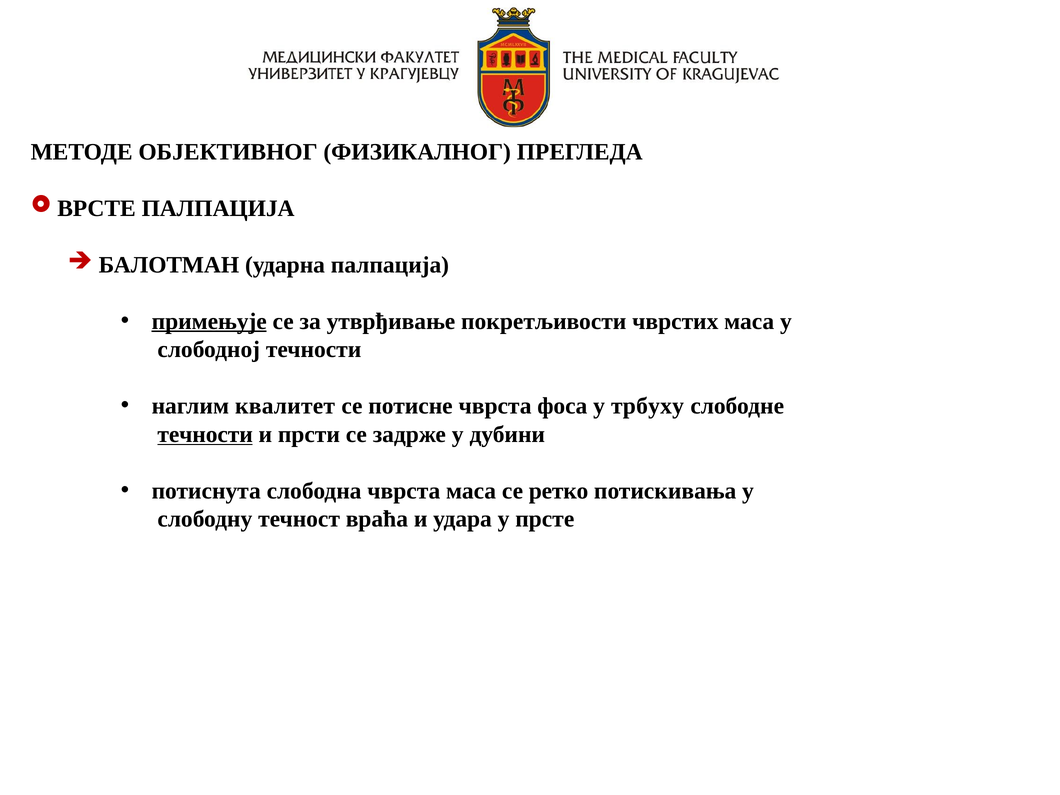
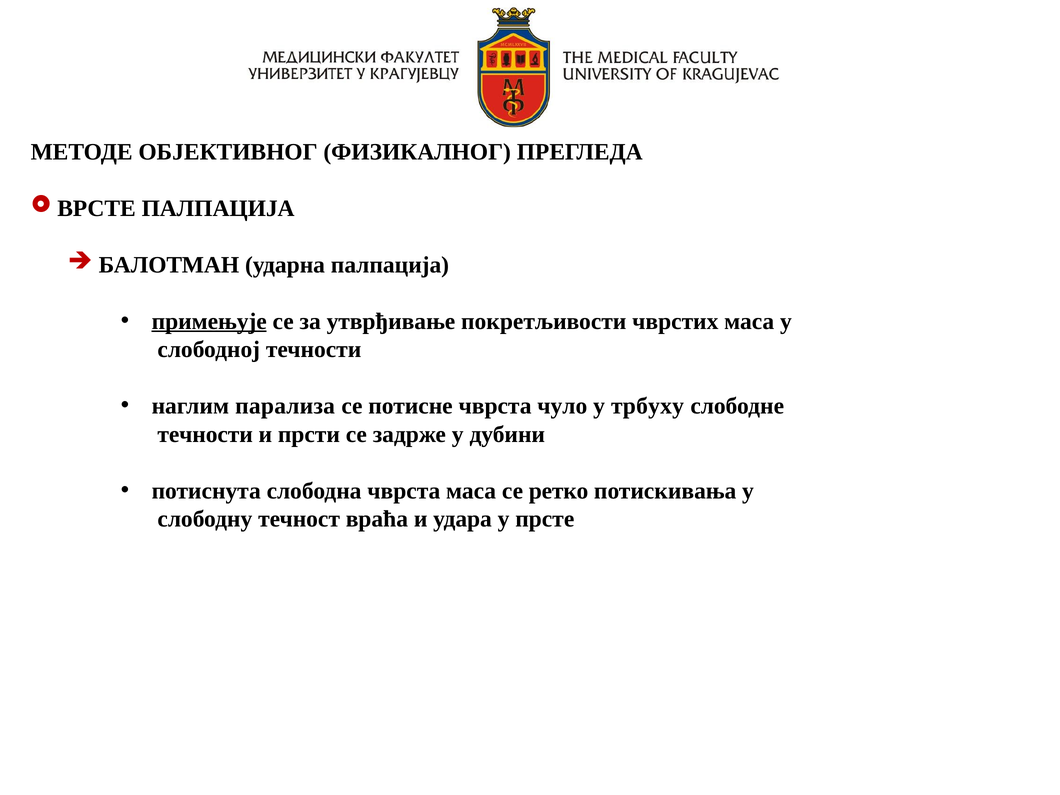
квалитет: квалитет -> парализа
фоса: фоса -> чуло
течности at (205, 434) underline: present -> none
